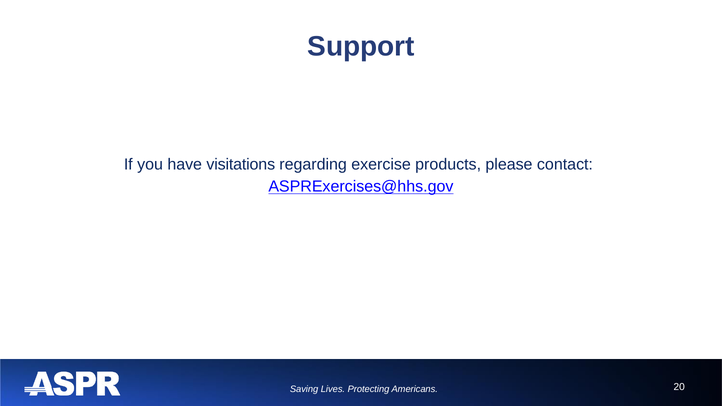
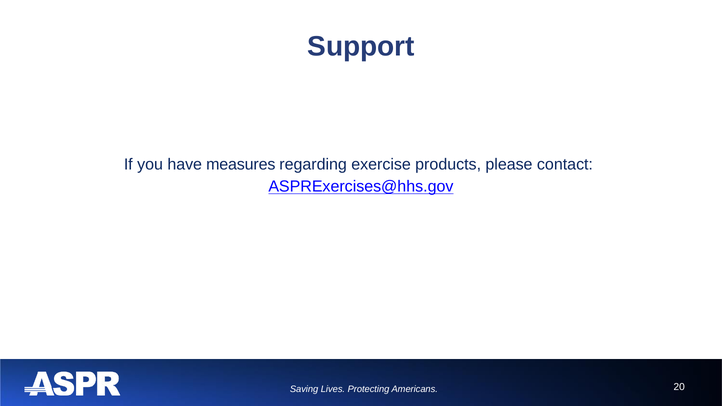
visitations: visitations -> measures
